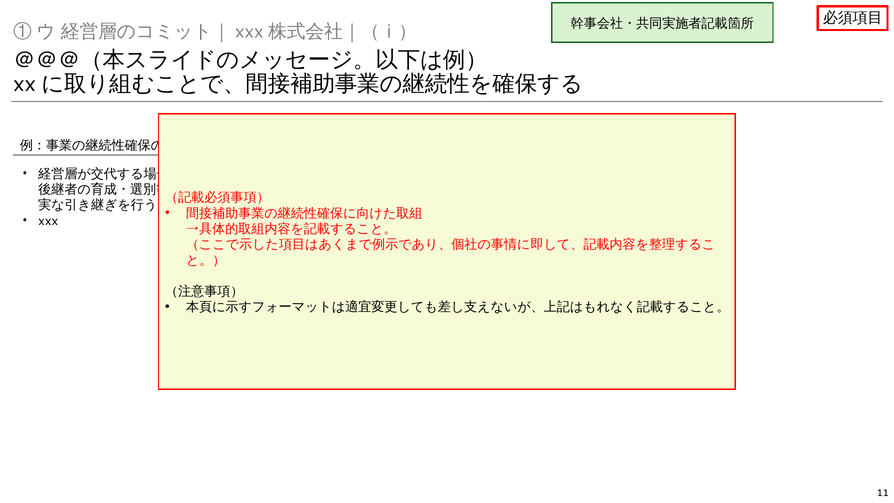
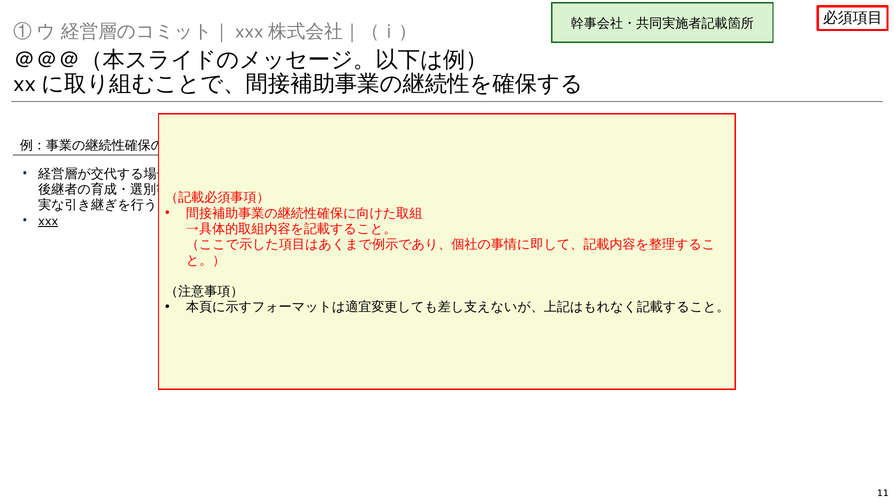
xxx underline: none -> present
